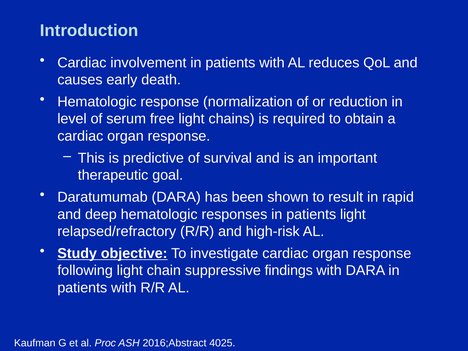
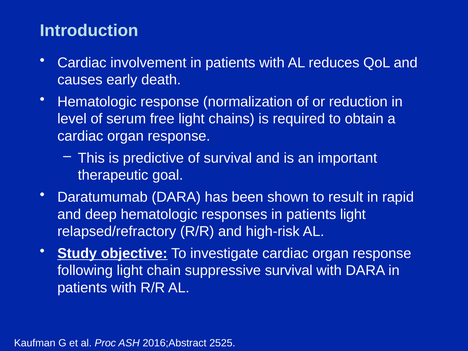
suppressive findings: findings -> survival
4025: 4025 -> 2525
